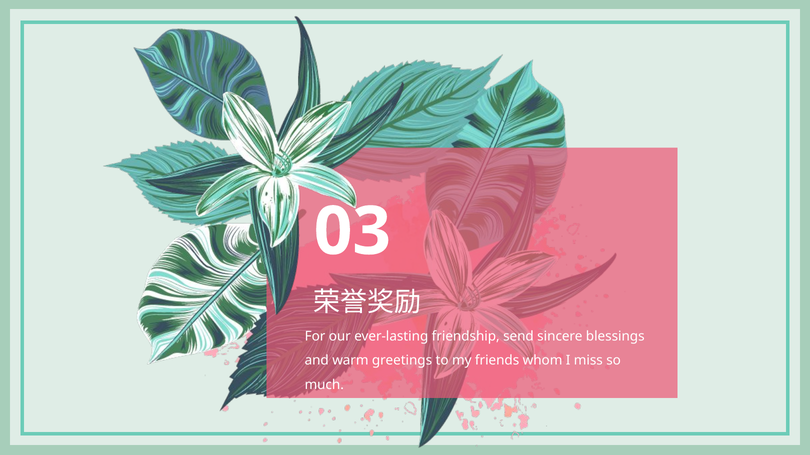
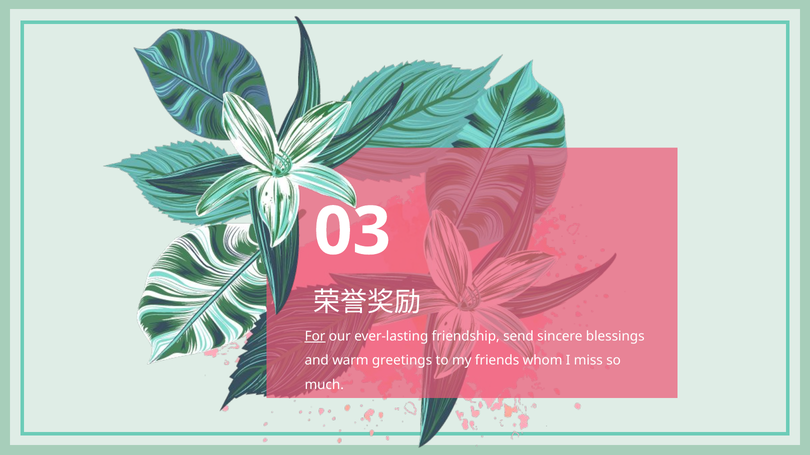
For underline: none -> present
